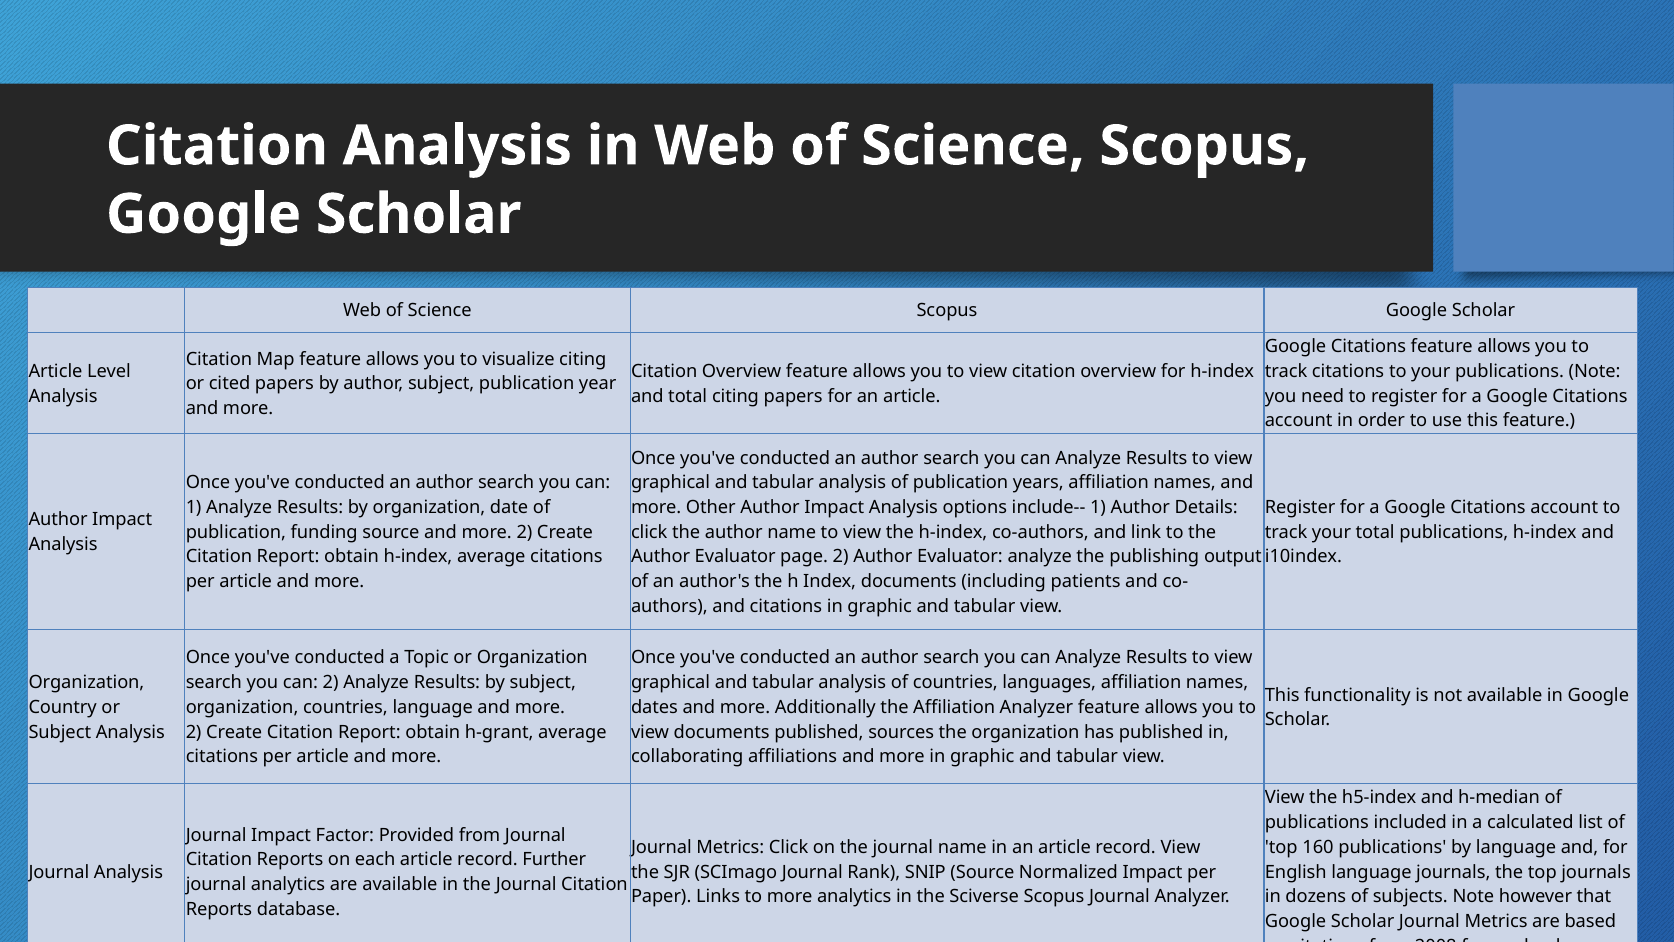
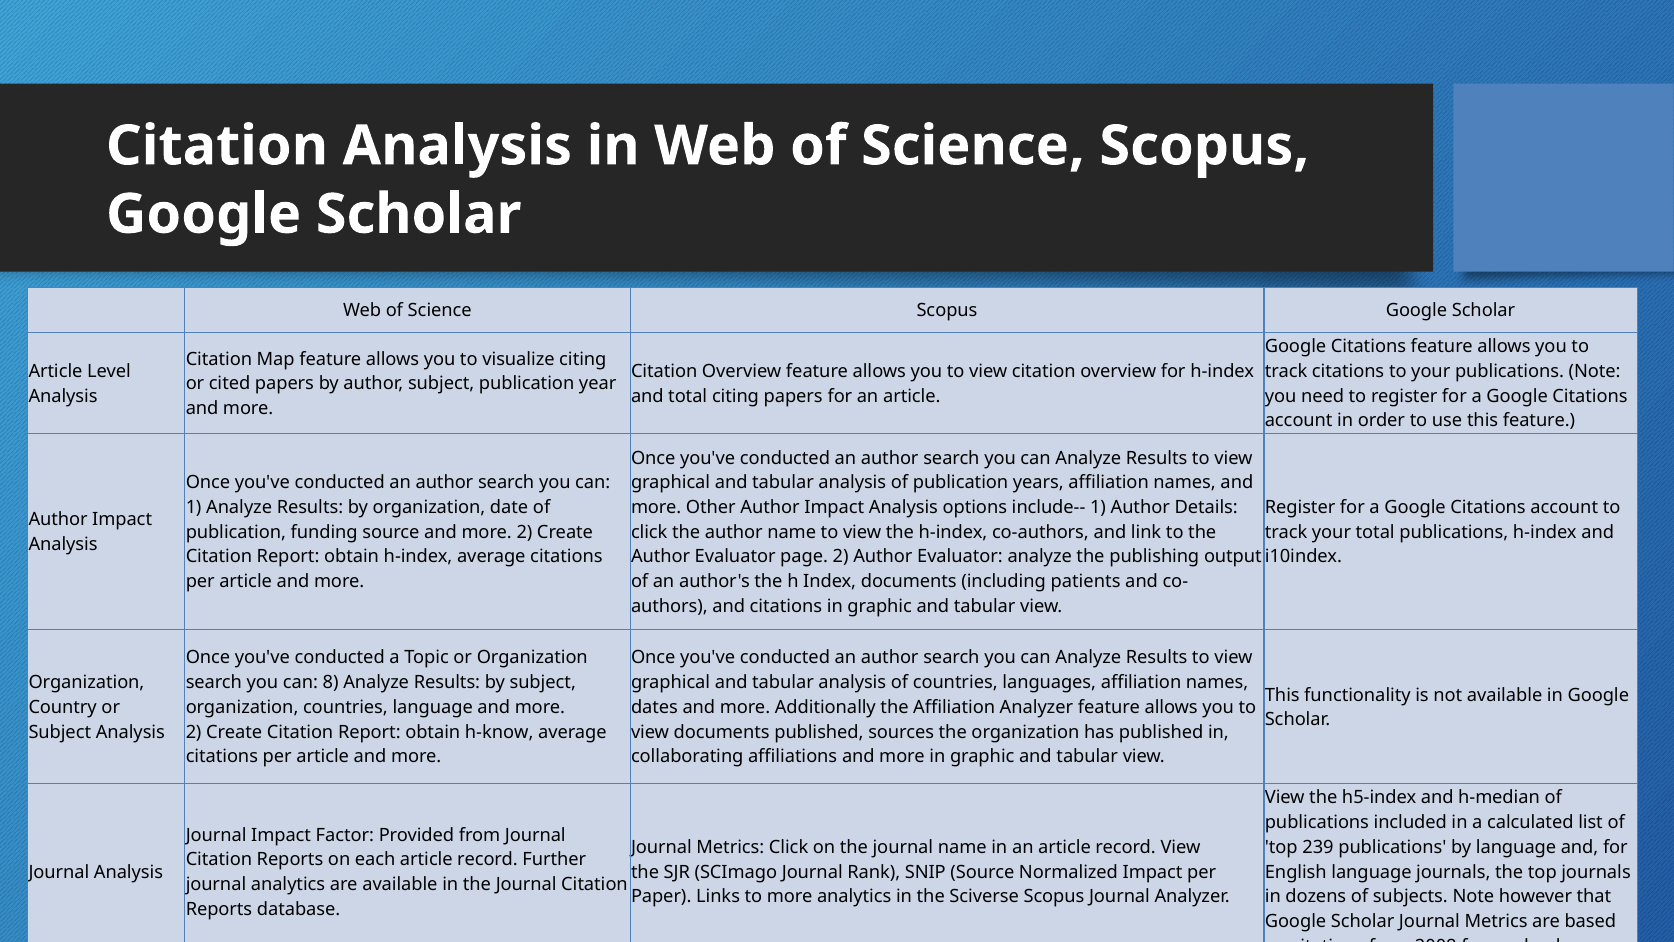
can 2: 2 -> 8
h-grant: h-grant -> h-know
160: 160 -> 239
